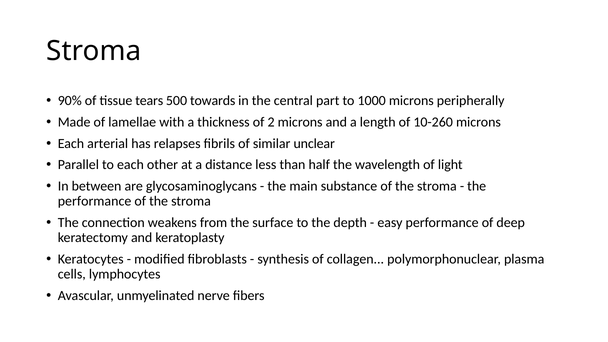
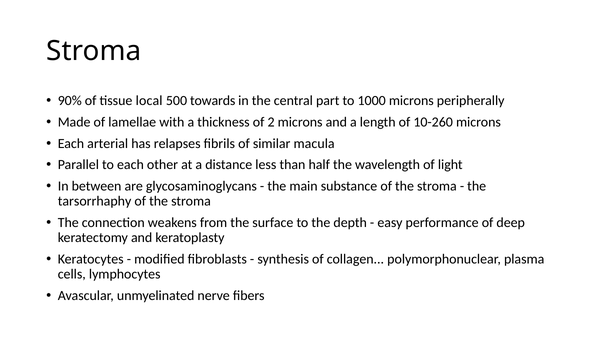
tears: tears -> local
unclear: unclear -> macula
performance at (95, 201): performance -> tarsorrhaphy
